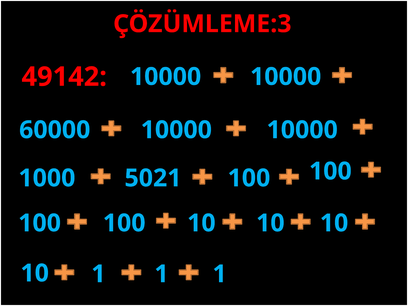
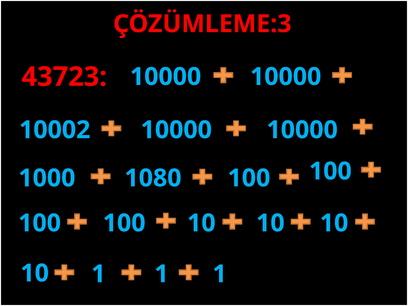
49142: 49142 -> 43723
60000: 60000 -> 10002
5021: 5021 -> 1080
